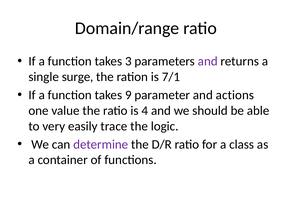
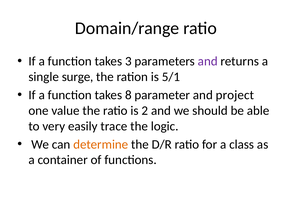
7/1: 7/1 -> 5/1
9: 9 -> 8
actions: actions -> project
4: 4 -> 2
determine colour: purple -> orange
